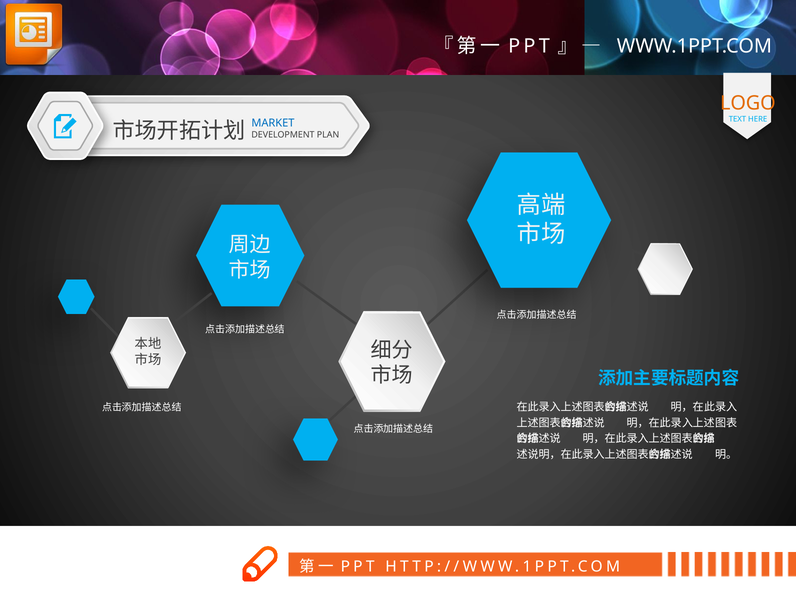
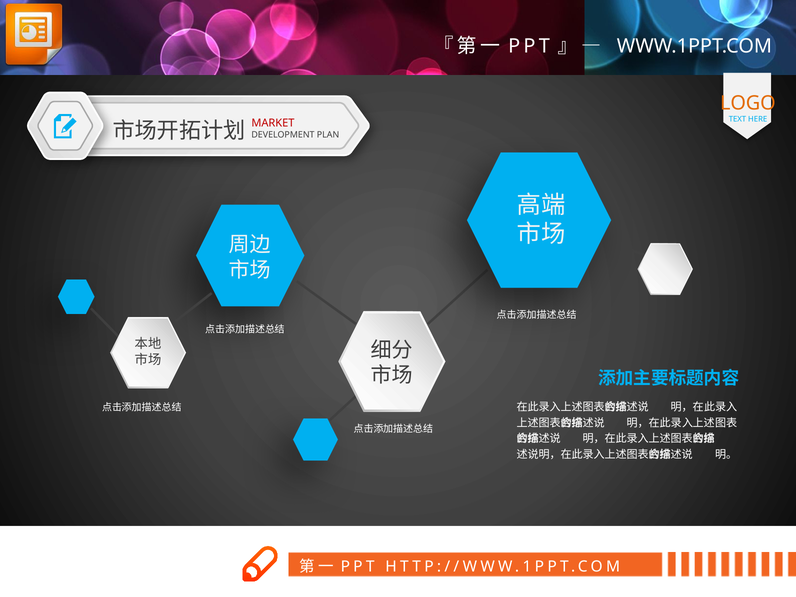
MARKET colour: blue -> red
